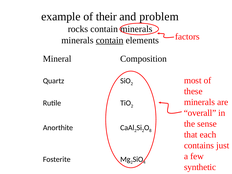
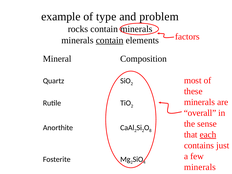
their: their -> type
each underline: none -> present
synthetic at (200, 167): synthetic -> minerals
